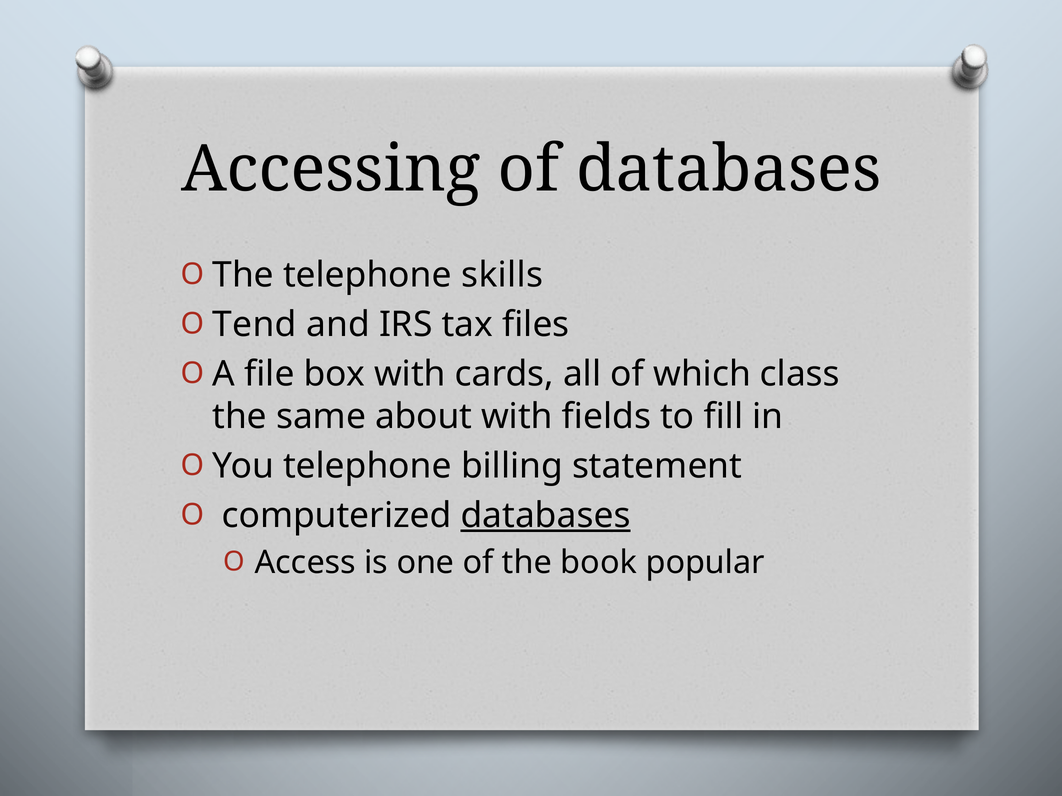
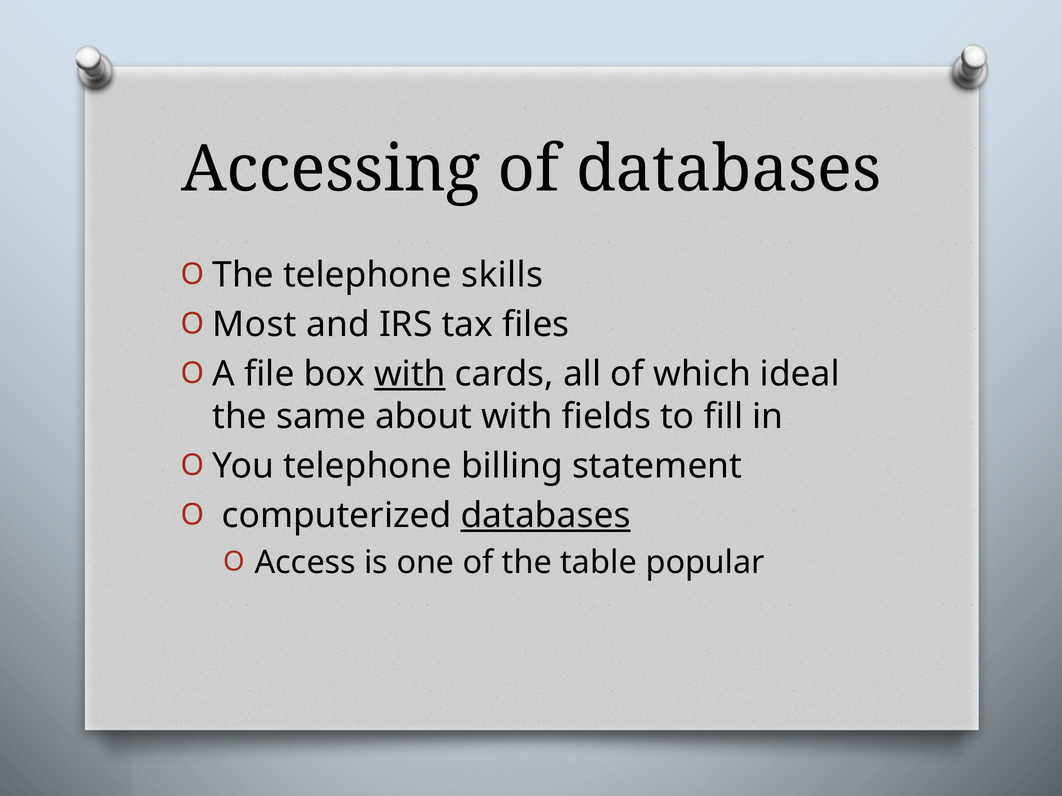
Tend: Tend -> Most
with at (410, 374) underline: none -> present
class: class -> ideal
book: book -> table
